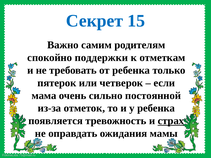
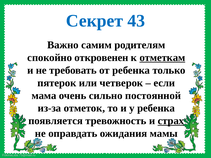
15: 15 -> 43
поддержки: поддержки -> откровенен
отметкам underline: none -> present
